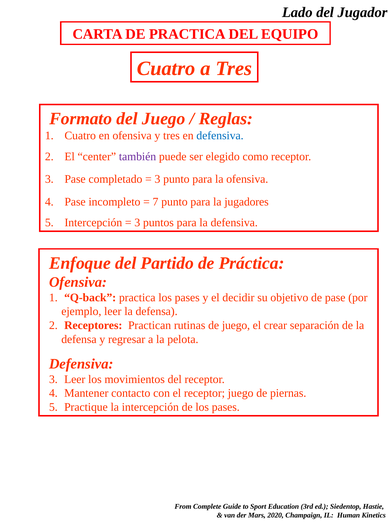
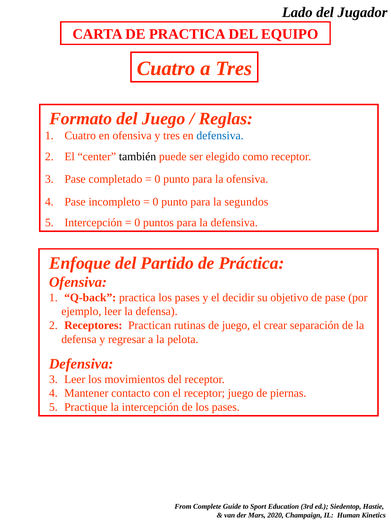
también colour: purple -> black
3 at (157, 179): 3 -> 0
7 at (156, 201): 7 -> 0
jugadores: jugadores -> segundos
3 at (137, 222): 3 -> 0
